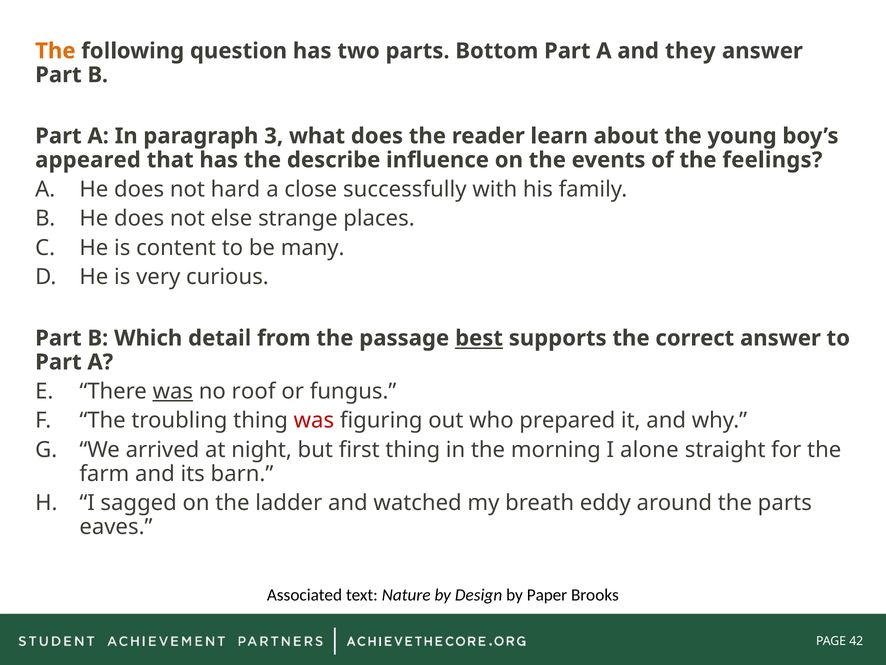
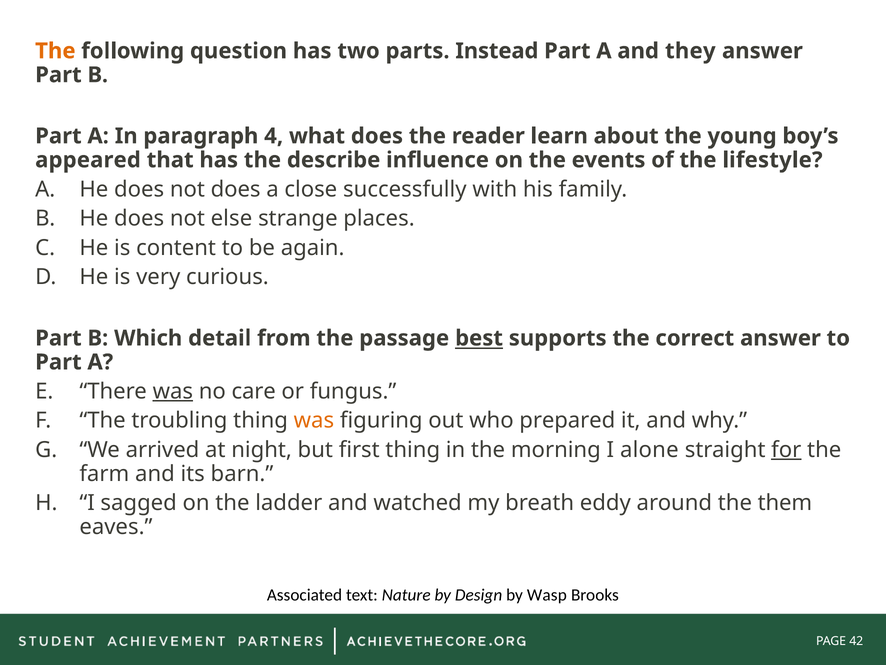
Bottom: Bottom -> Instead
3: 3 -> 4
feelings: feelings -> lifestyle
not hard: hard -> does
many: many -> again
roof: roof -> care
was at (314, 420) colour: red -> orange
for underline: none -> present
the parts: parts -> them
Paper: Paper -> Wasp
